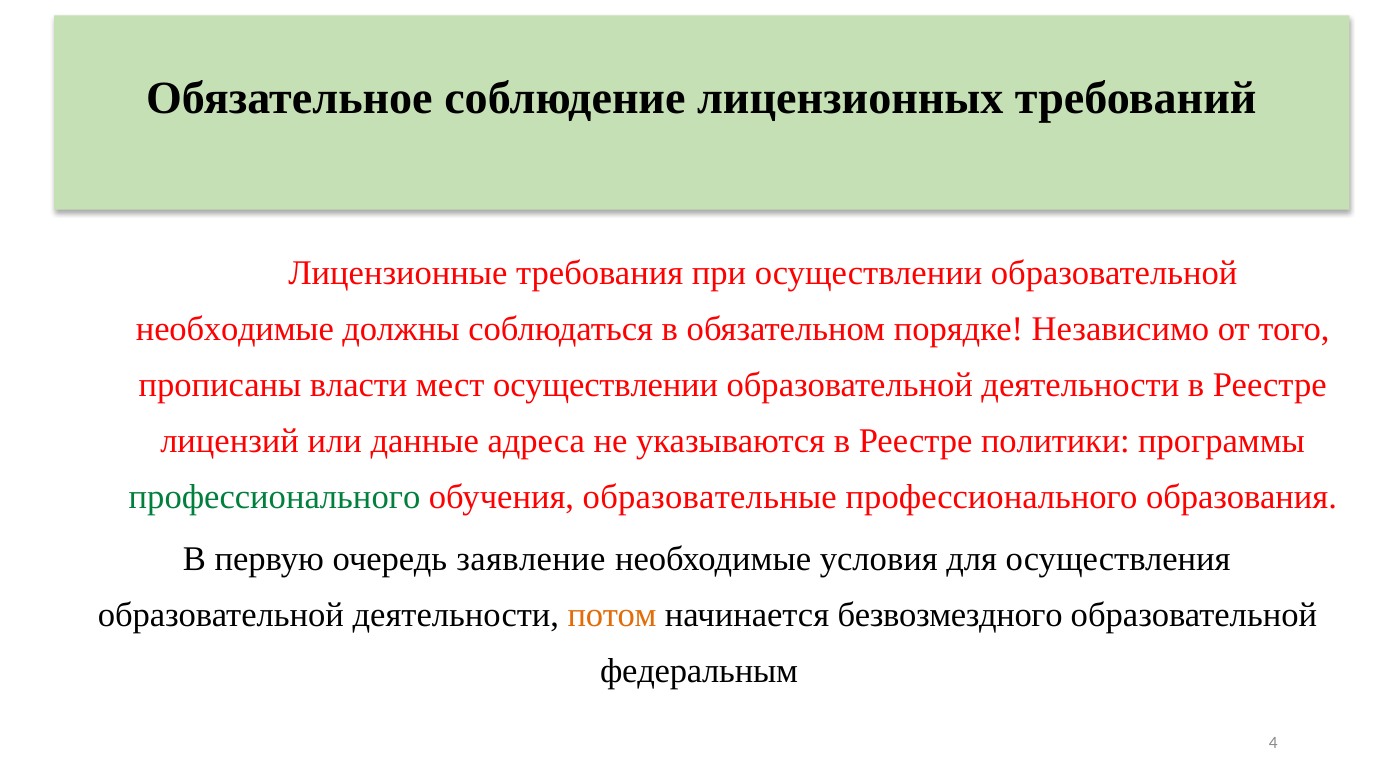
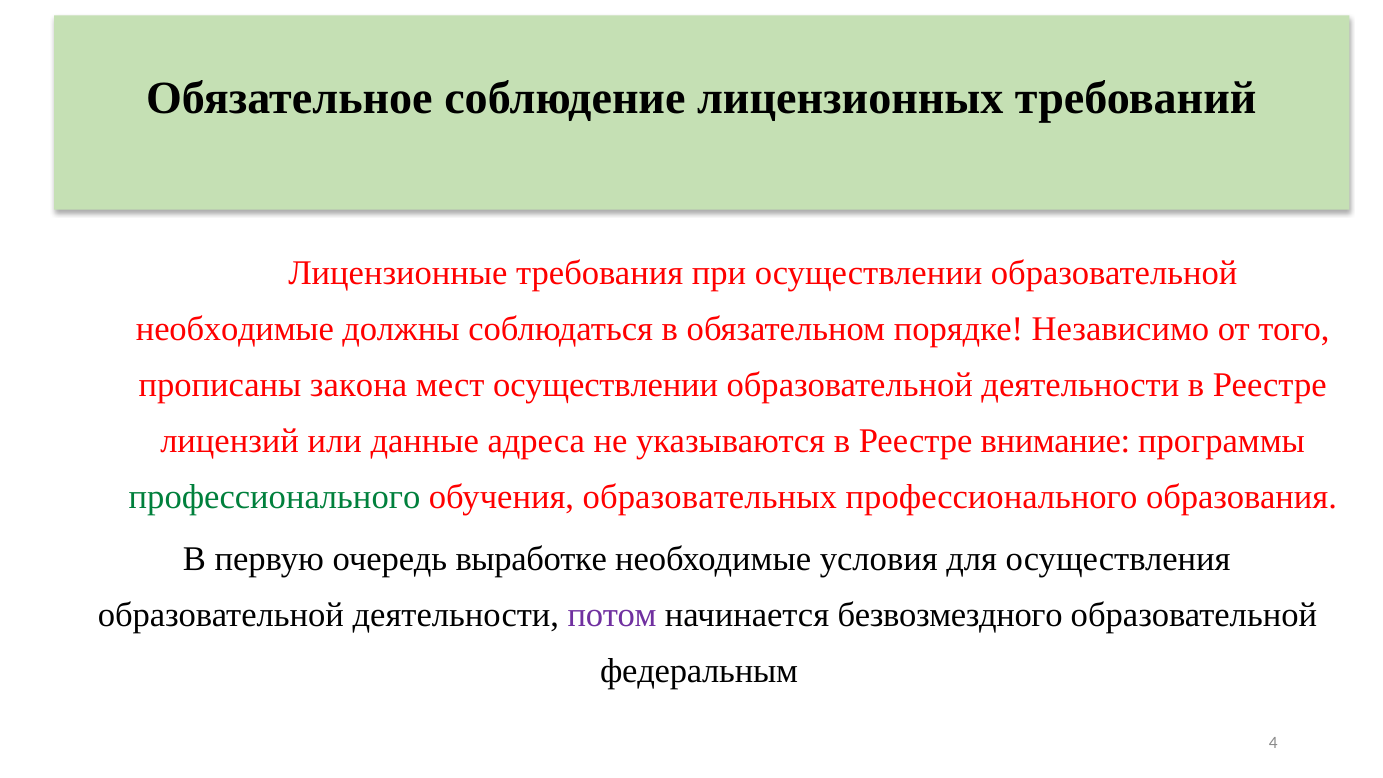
власти: власти -> закона
политики: политики -> внимание
образовательные: образовательные -> образовательных
заявление: заявление -> выработке
потом colour: orange -> purple
